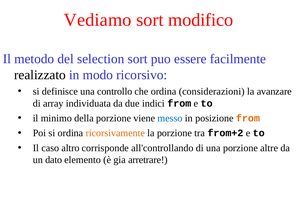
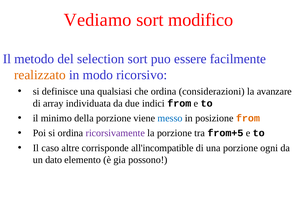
realizzato colour: black -> orange
controllo: controllo -> qualsiasi
ricorsivamente colour: orange -> purple
from+2: from+2 -> from+5
altro: altro -> altre
all'controllando: all'controllando -> all'incompatible
altre: altre -> ogni
arretrare: arretrare -> possono
